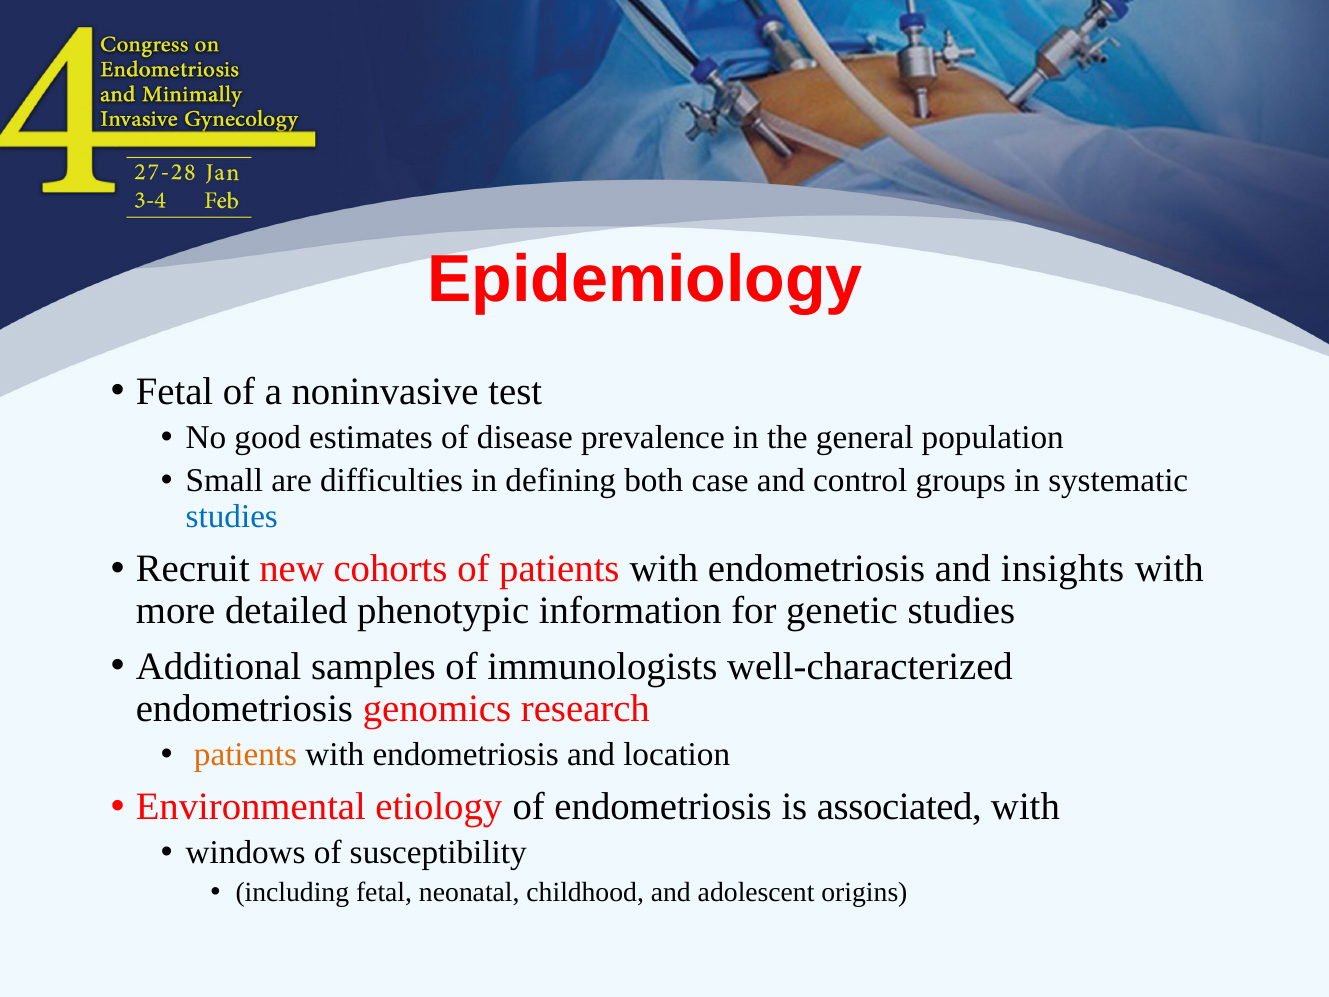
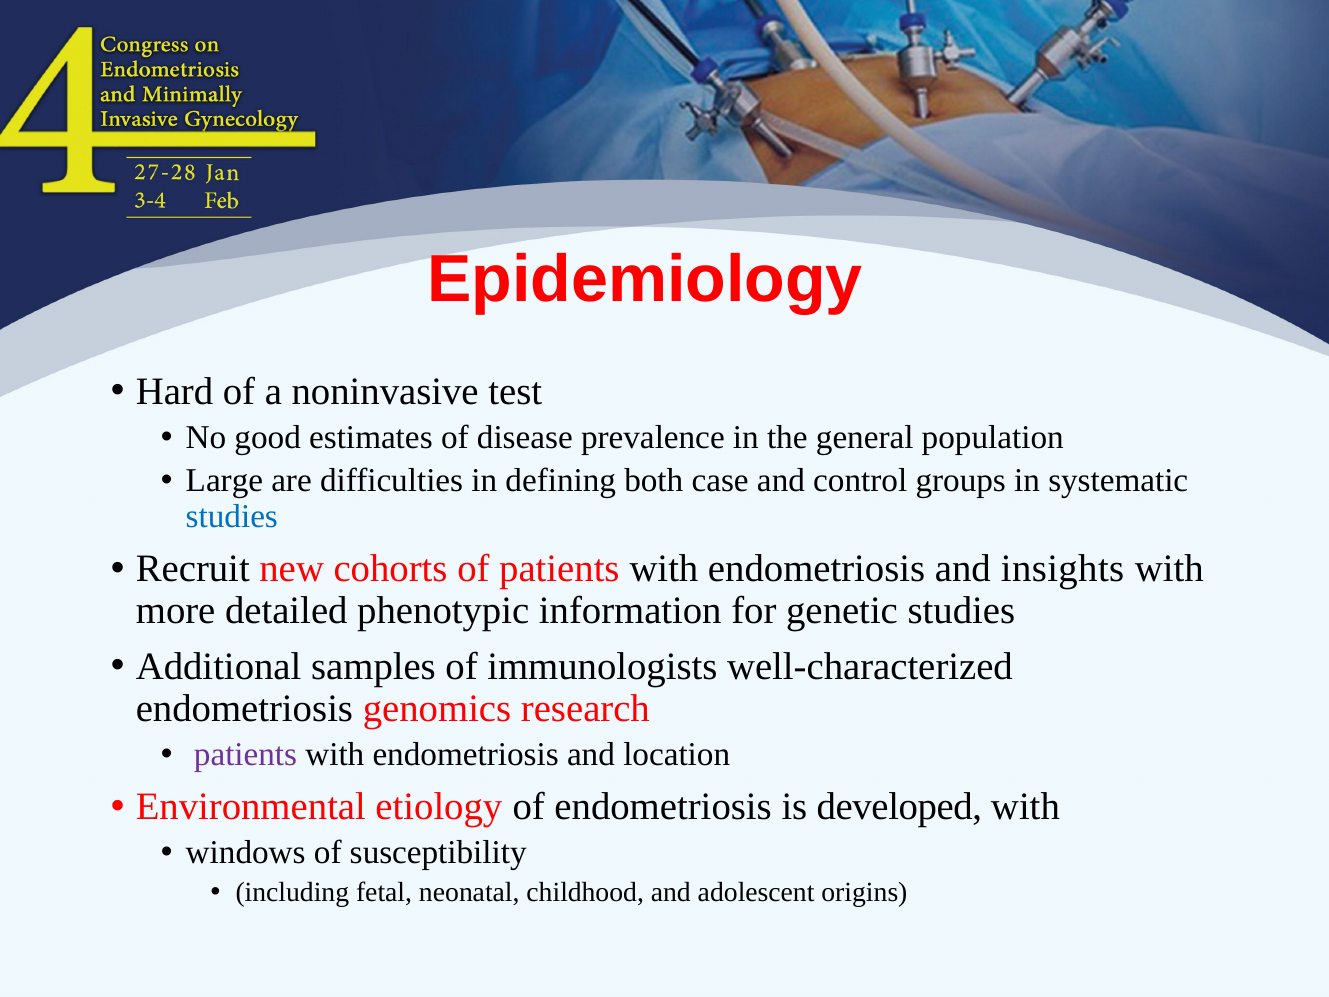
Fetal at (175, 392): Fetal -> Hard
Small: Small -> Large
patients at (246, 754) colour: orange -> purple
associated: associated -> developed
